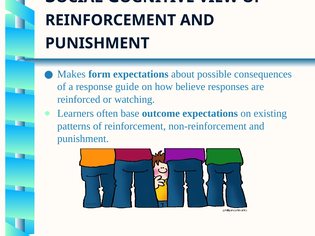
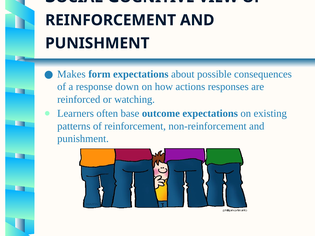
guide: guide -> down
believe: believe -> actions
